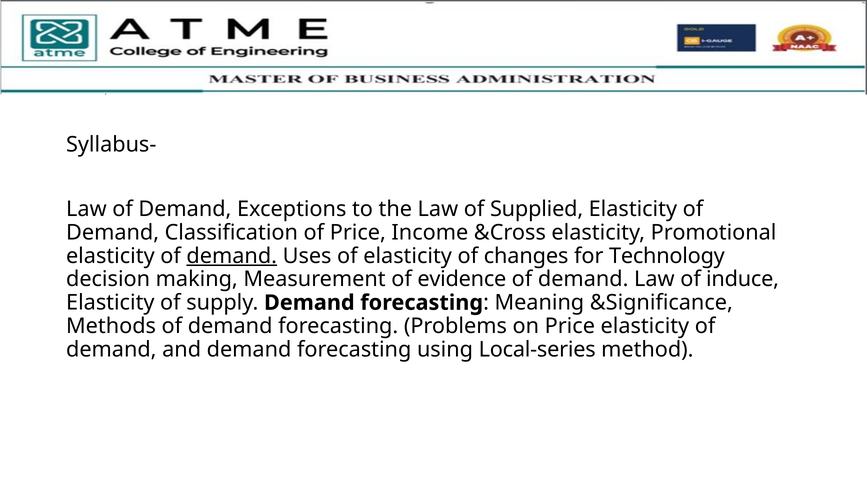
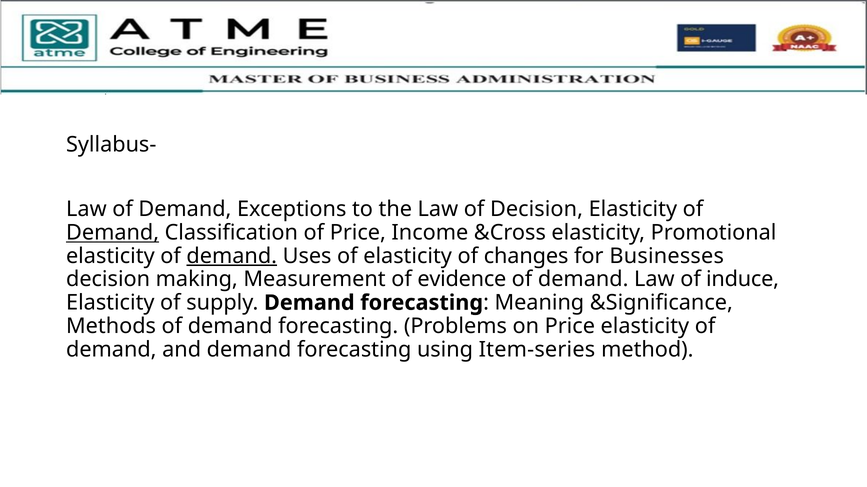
of Supplied: Supplied -> Decision
Demand at (113, 233) underline: none -> present
Technology: Technology -> Businesses
Local-series: Local-series -> Item-series
